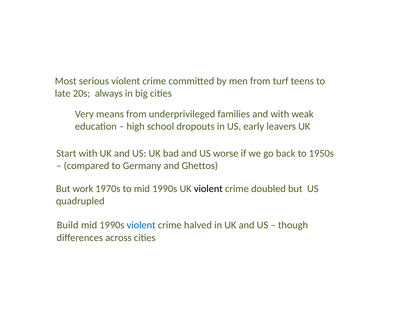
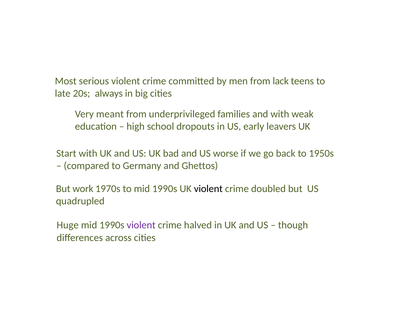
turf: turf -> lack
means: means -> meant
Build: Build -> Huge
violent at (141, 226) colour: blue -> purple
